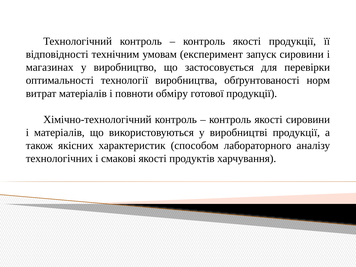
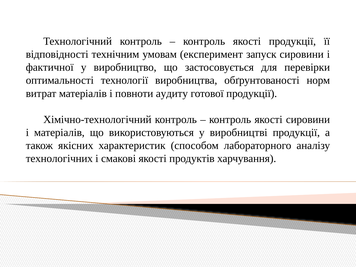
магазинах: магазинах -> фактичної
обміру: обміру -> аудиту
